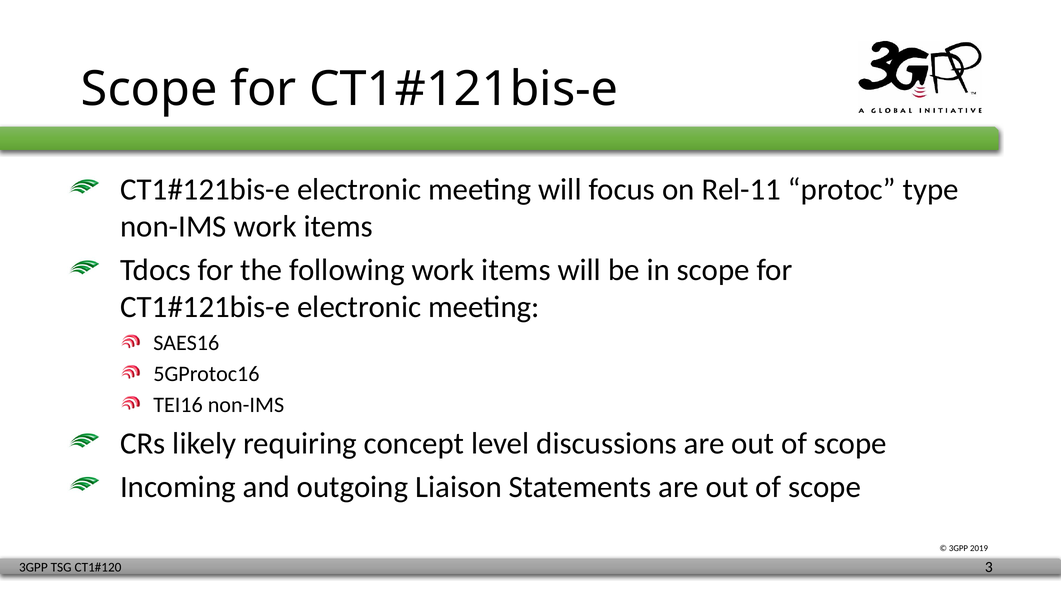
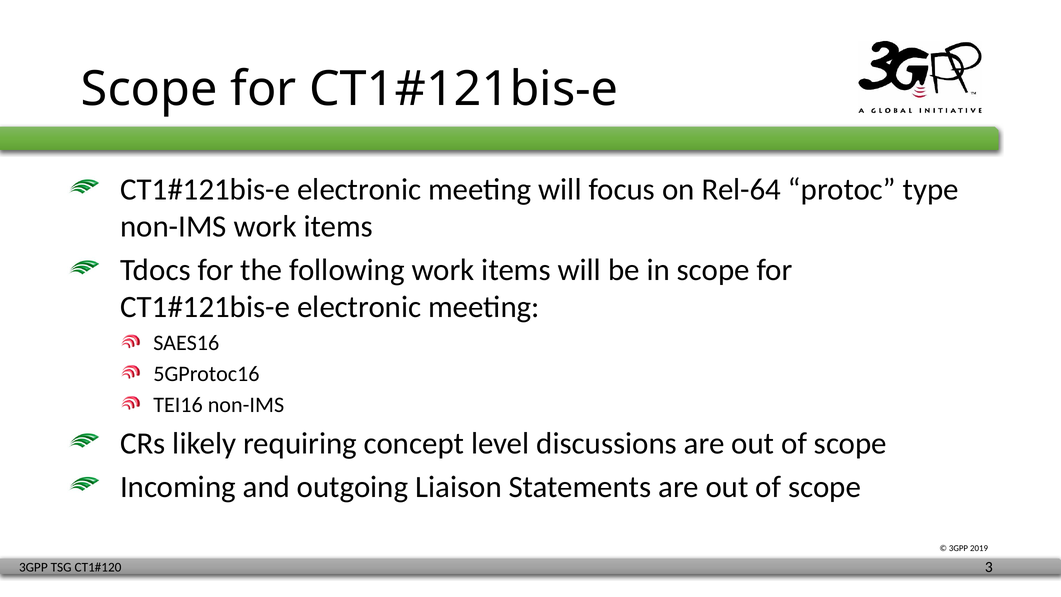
Rel-11: Rel-11 -> Rel-64
